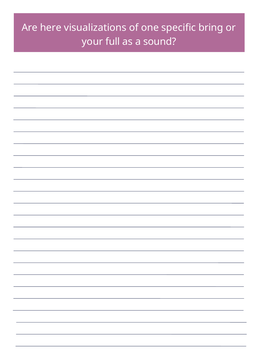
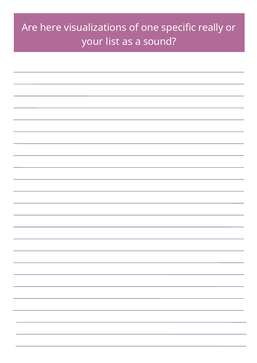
bring: bring -> really
full: full -> list
